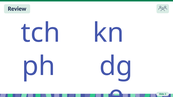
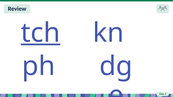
tch underline: none -> present
